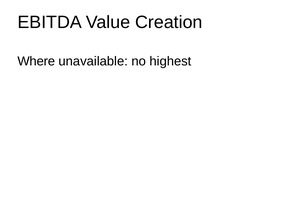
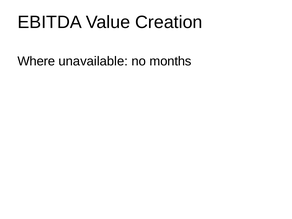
highest: highest -> months
